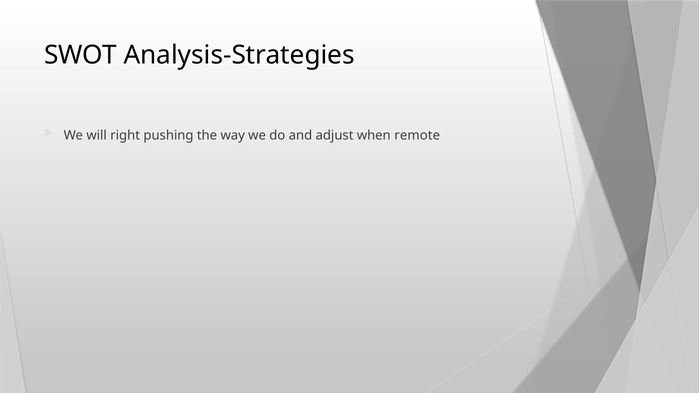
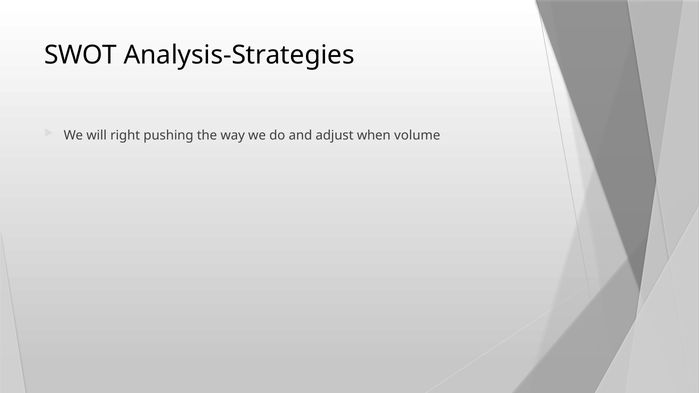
remote: remote -> volume
